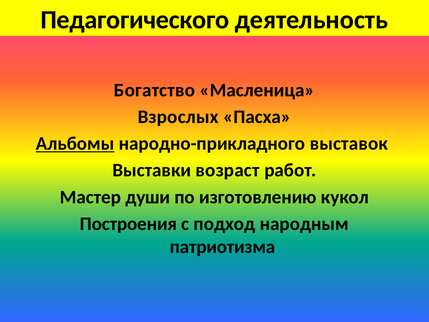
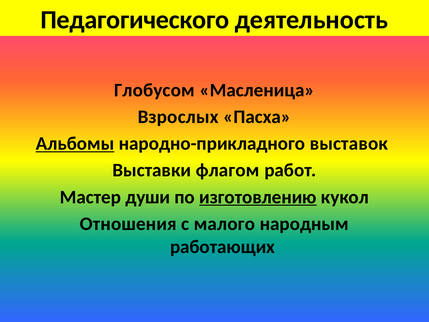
Богатство: Богатство -> Глобусом
возраст: возраст -> флагом
изготовлению underline: none -> present
Построения: Построения -> Отношения
подход: подход -> малого
патриотизма: патриотизма -> работающих
